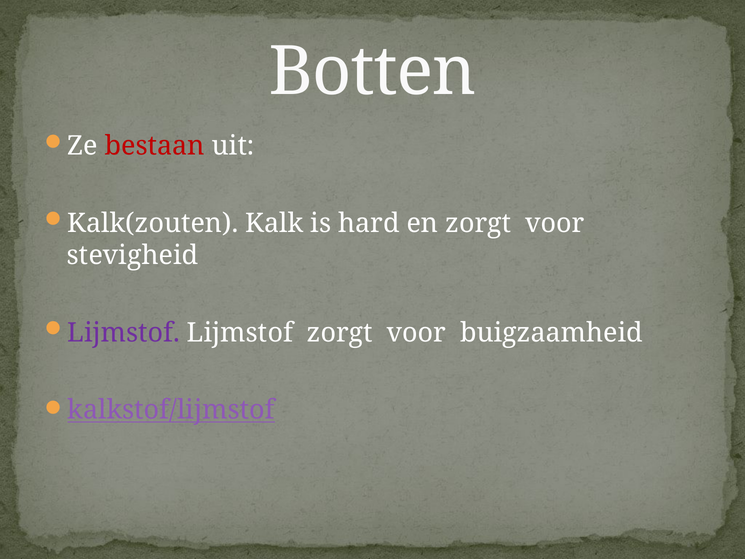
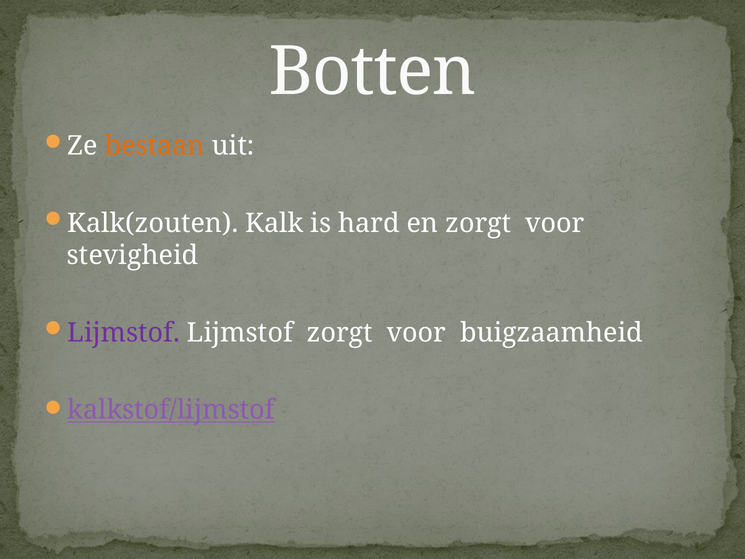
bestaan colour: red -> orange
